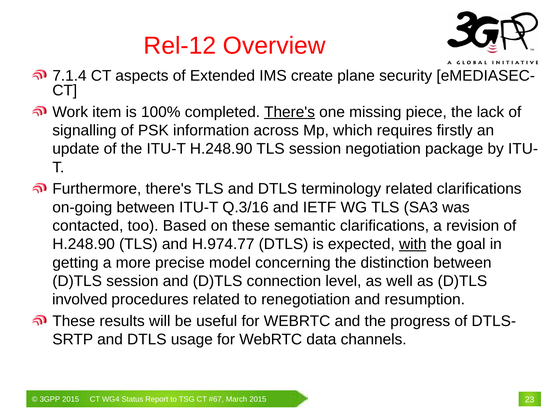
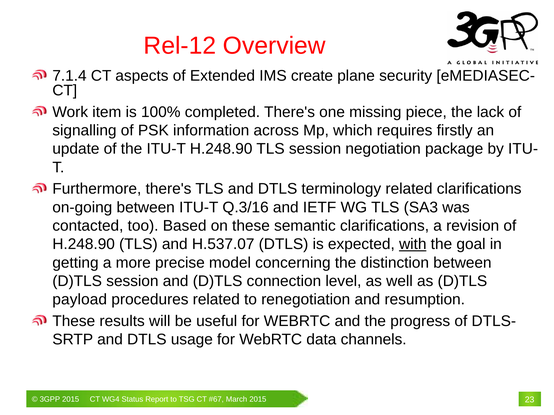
There's at (290, 112) underline: present -> none
H.974.77: H.974.77 -> H.537.07
involved: involved -> payload
